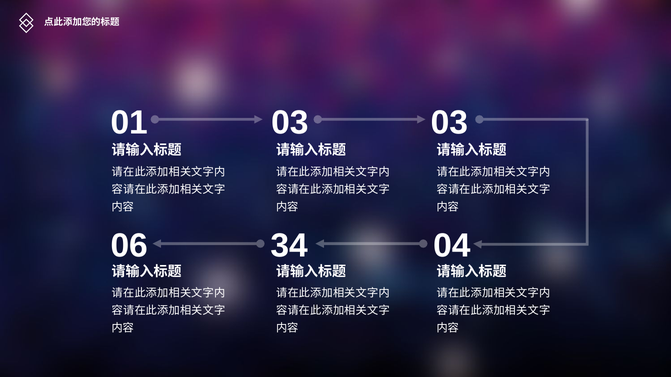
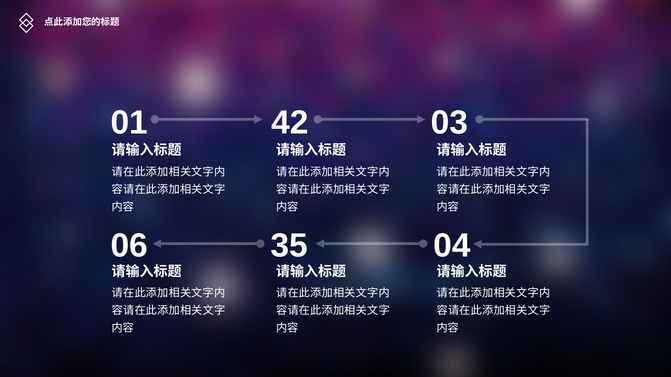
01 03: 03 -> 42
34: 34 -> 35
